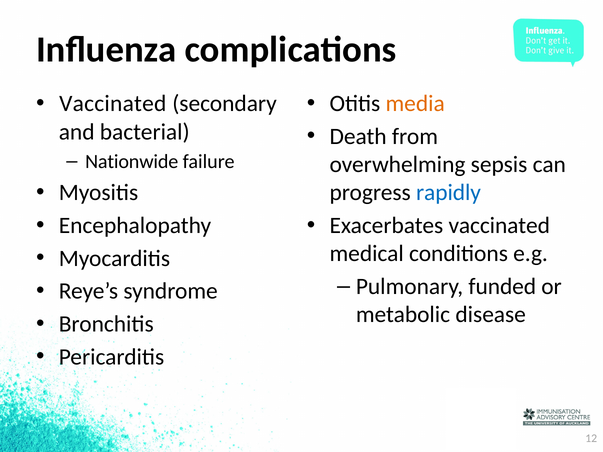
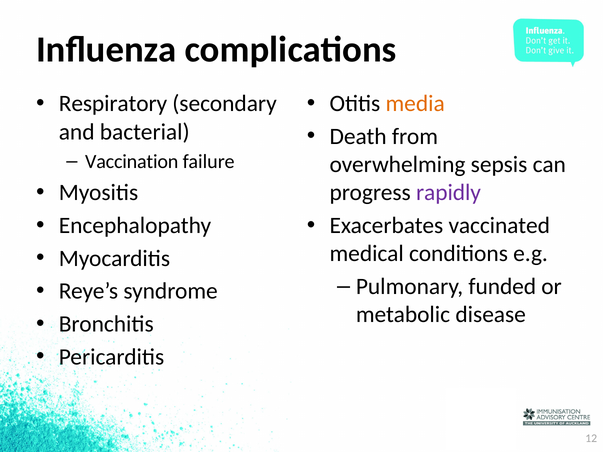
Vaccinated at (113, 104): Vaccinated -> Respiratory
Nationwide: Nationwide -> Vaccination
rapidly colour: blue -> purple
